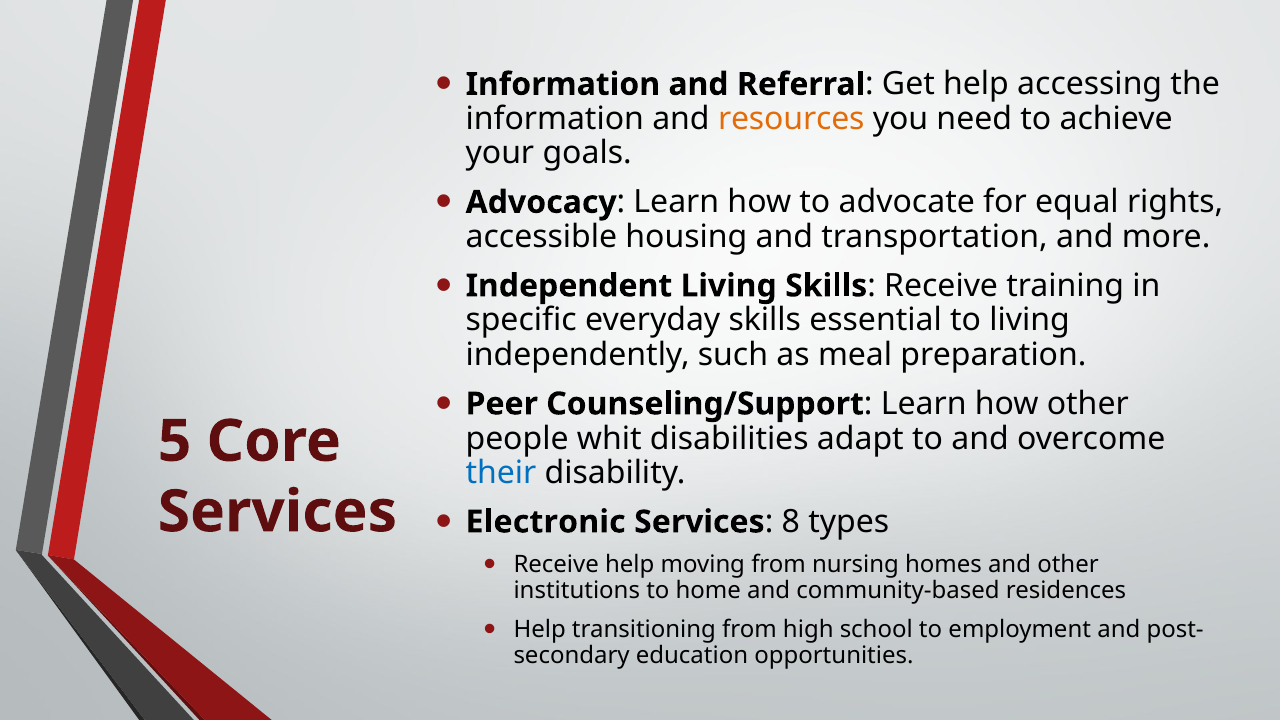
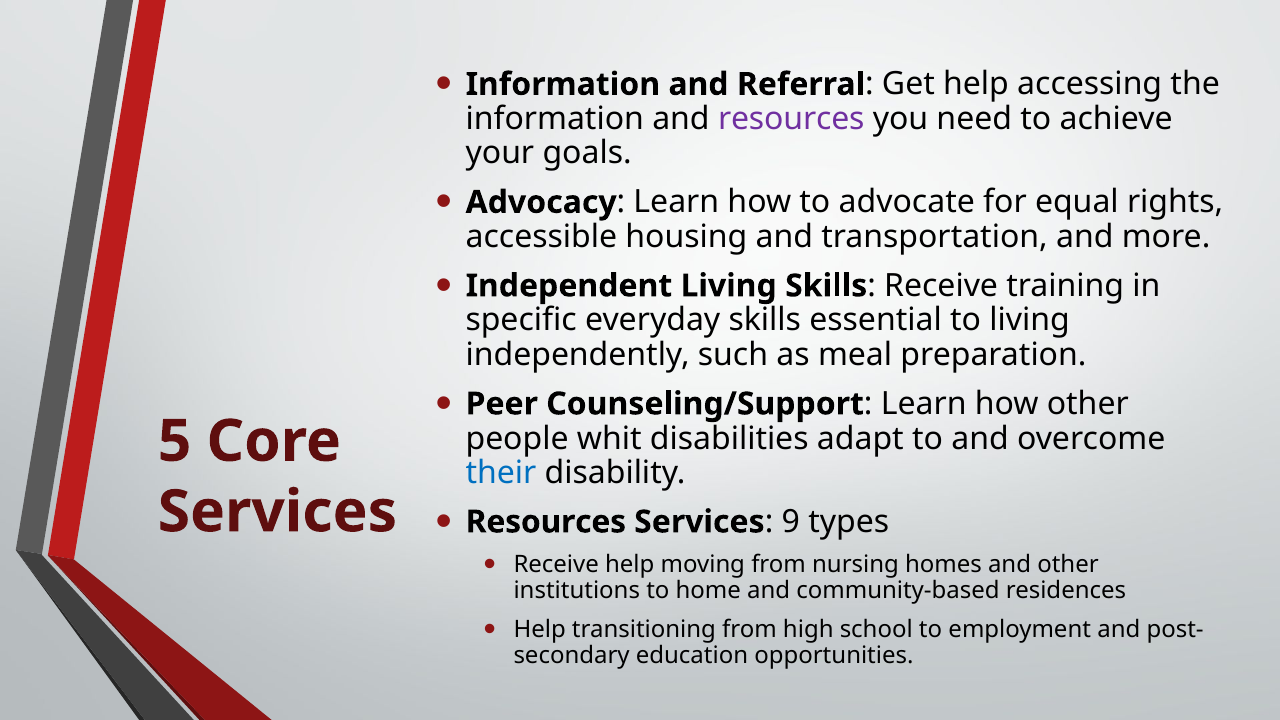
resources at (791, 119) colour: orange -> purple
Electronic at (546, 522): Electronic -> Resources
8: 8 -> 9
